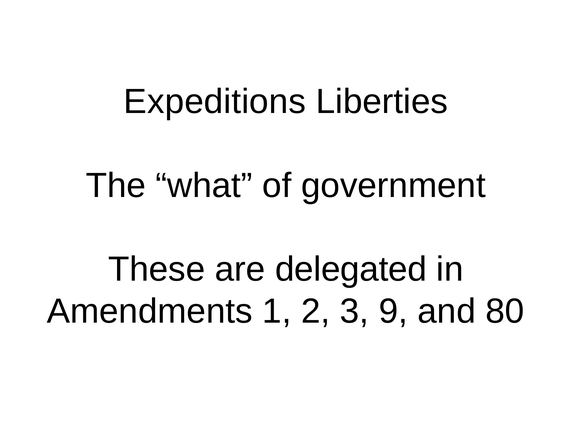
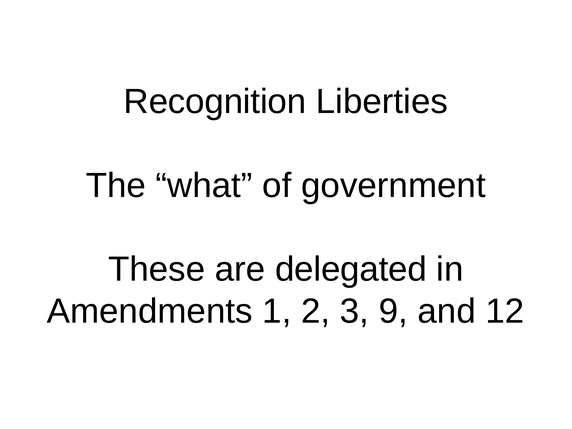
Expeditions: Expeditions -> Recognition
80: 80 -> 12
